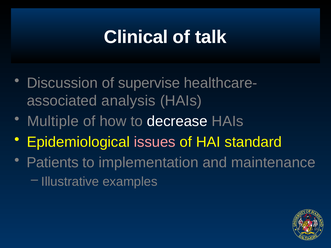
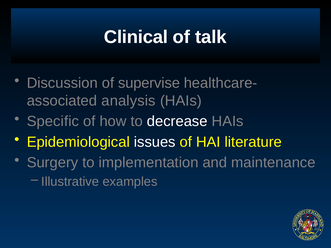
Multiple: Multiple -> Specific
issues colour: pink -> white
standard: standard -> literature
Patients: Patients -> Surgery
